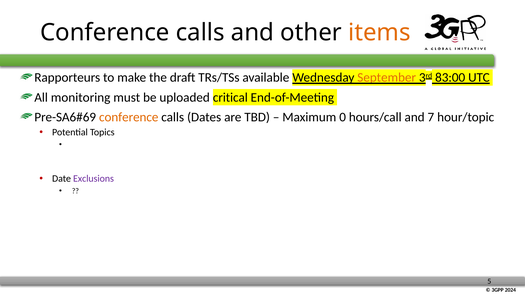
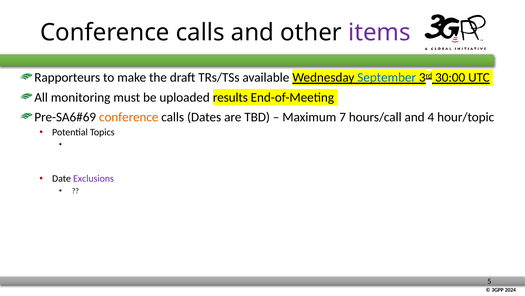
items colour: orange -> purple
September colour: orange -> blue
83:00: 83:00 -> 30:00
critical: critical -> results
0: 0 -> 7
7: 7 -> 4
